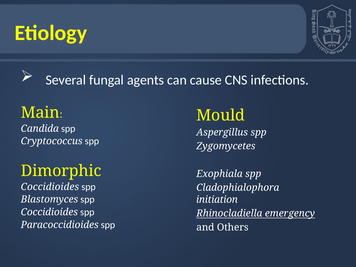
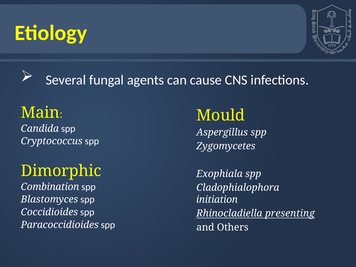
Coccidioides at (50, 187): Coccidioides -> Combination
emergency: emergency -> presenting
